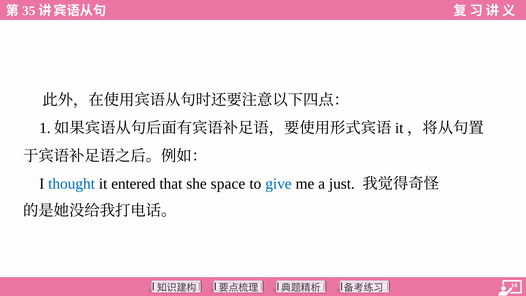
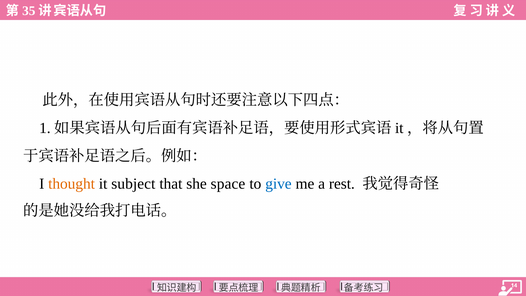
thought colour: blue -> orange
entered: entered -> subject
just: just -> rest
